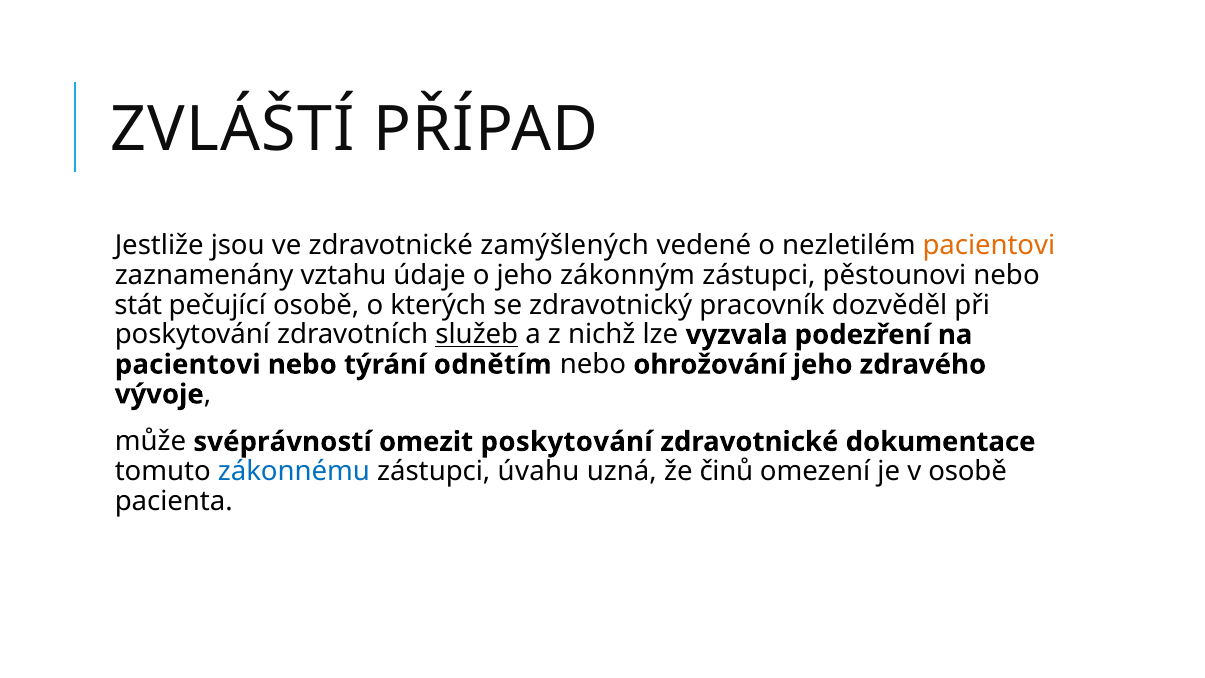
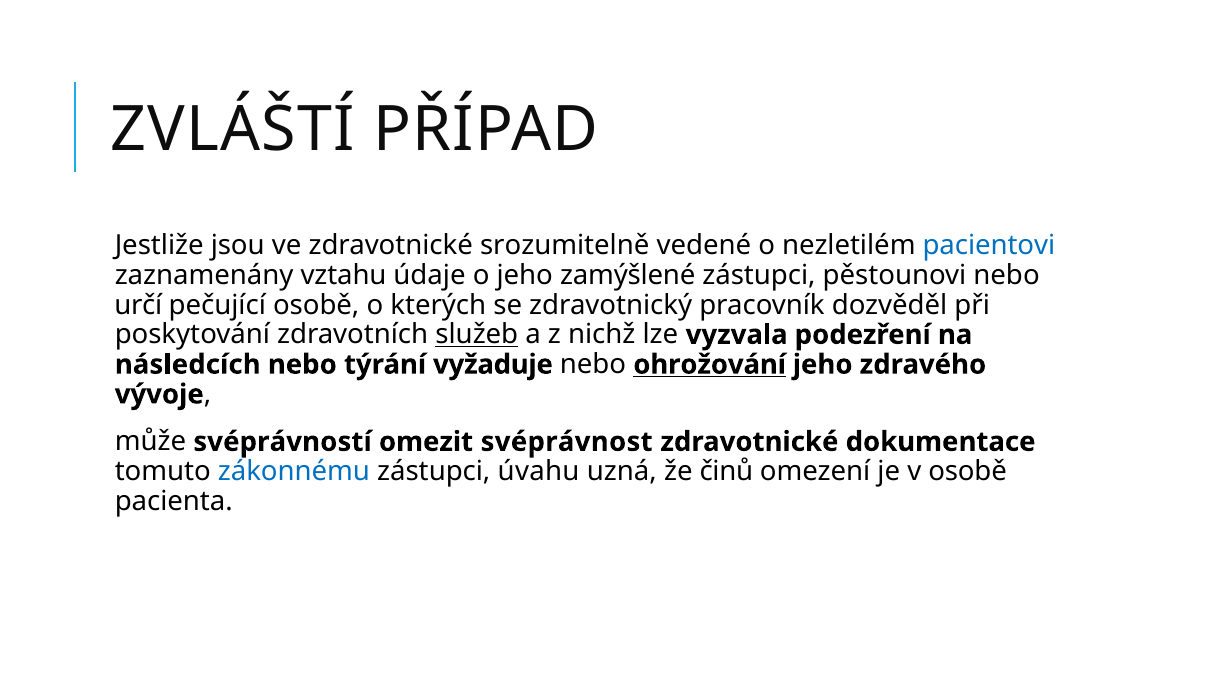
zamýšlených: zamýšlených -> srozumitelně
pacientovi at (989, 245) colour: orange -> blue
zákonným: zákonným -> zamýšlené
stát: stát -> určí
pacientovi at (188, 364): pacientovi -> následcích
odnětím: odnětím -> vyžaduje
ohrožování underline: none -> present
omezit poskytování: poskytování -> svéprávnost
